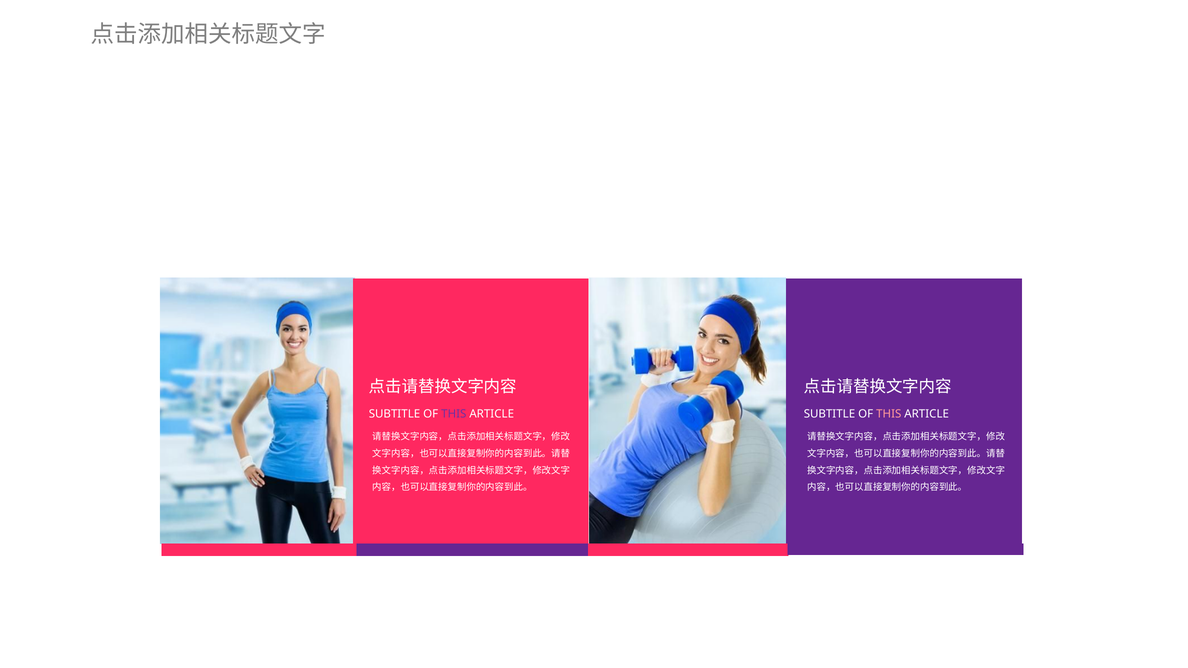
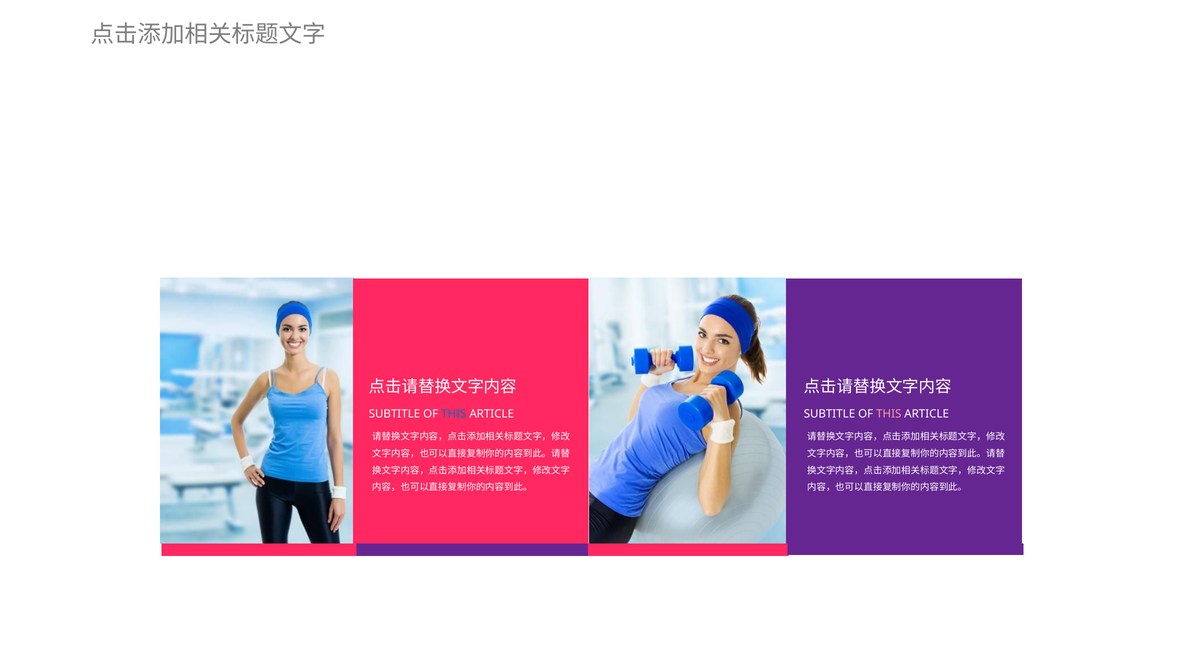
THIS at (454, 414) colour: purple -> blue
